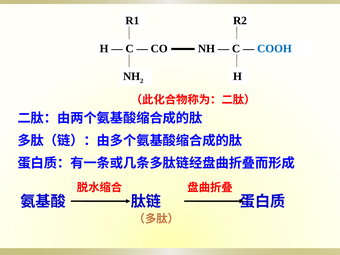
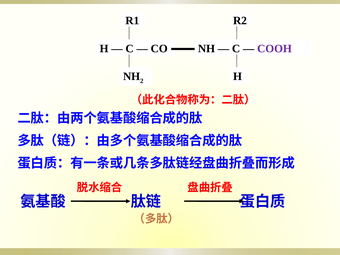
COOH colour: blue -> purple
